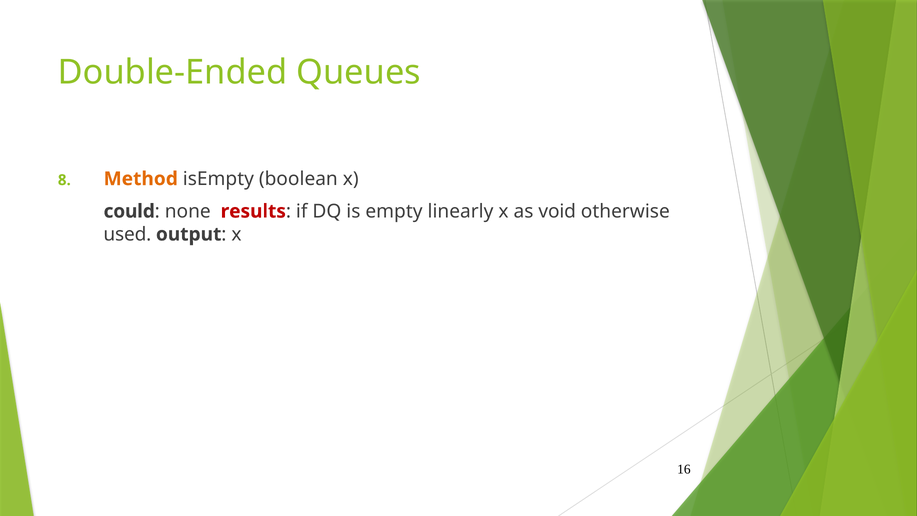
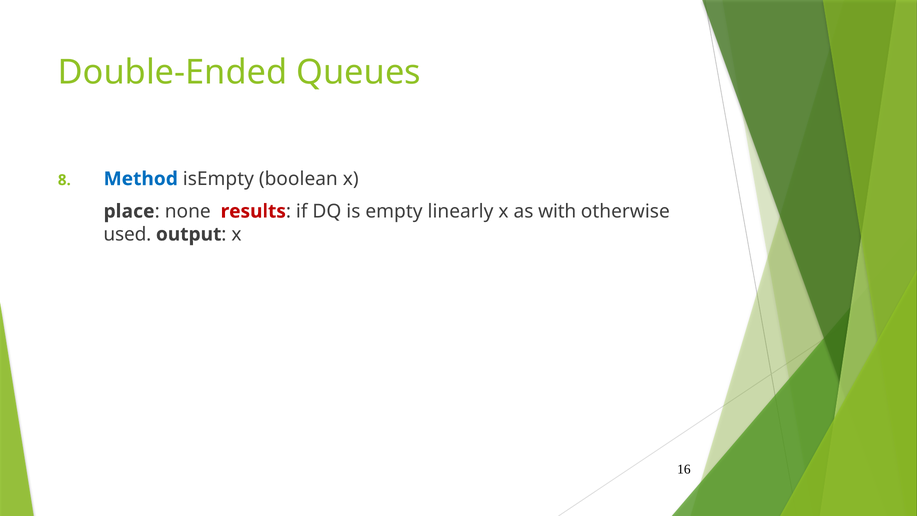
Method colour: orange -> blue
could: could -> place
void: void -> with
